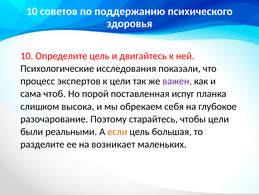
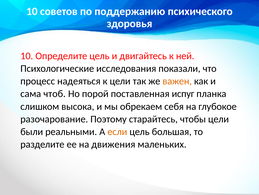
экспертов: экспертов -> надеяться
важен colour: purple -> orange
возникает: возникает -> движения
